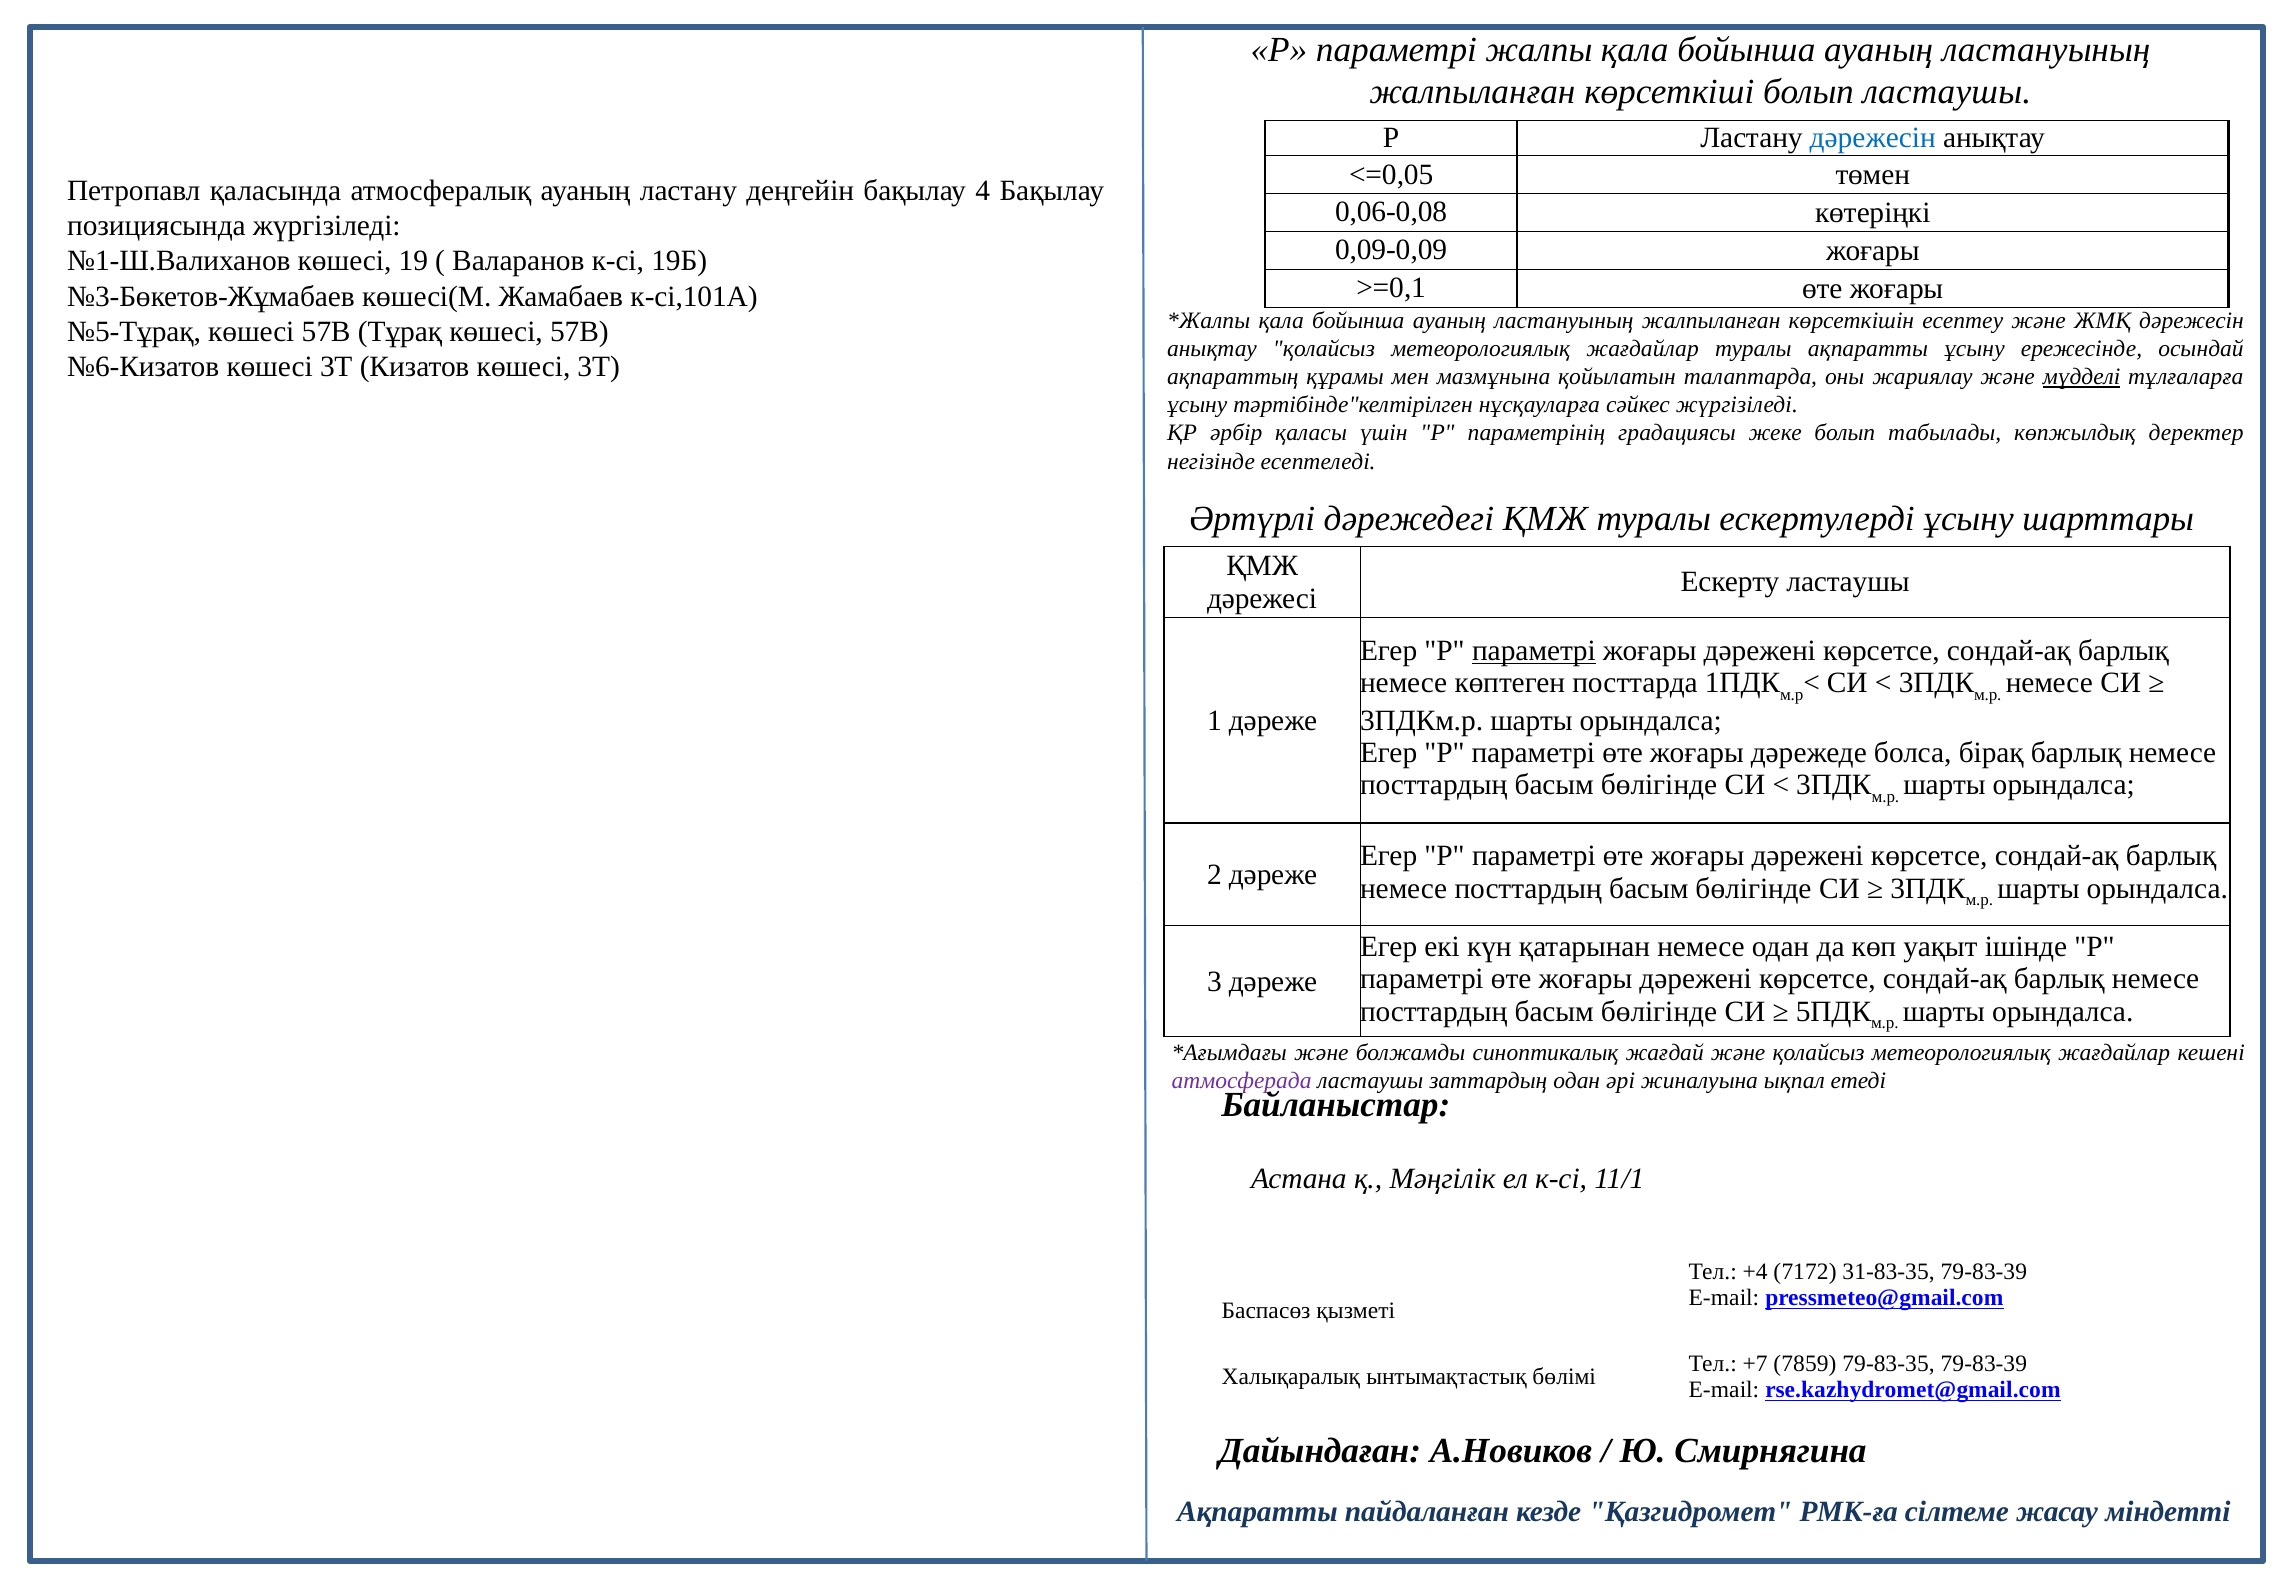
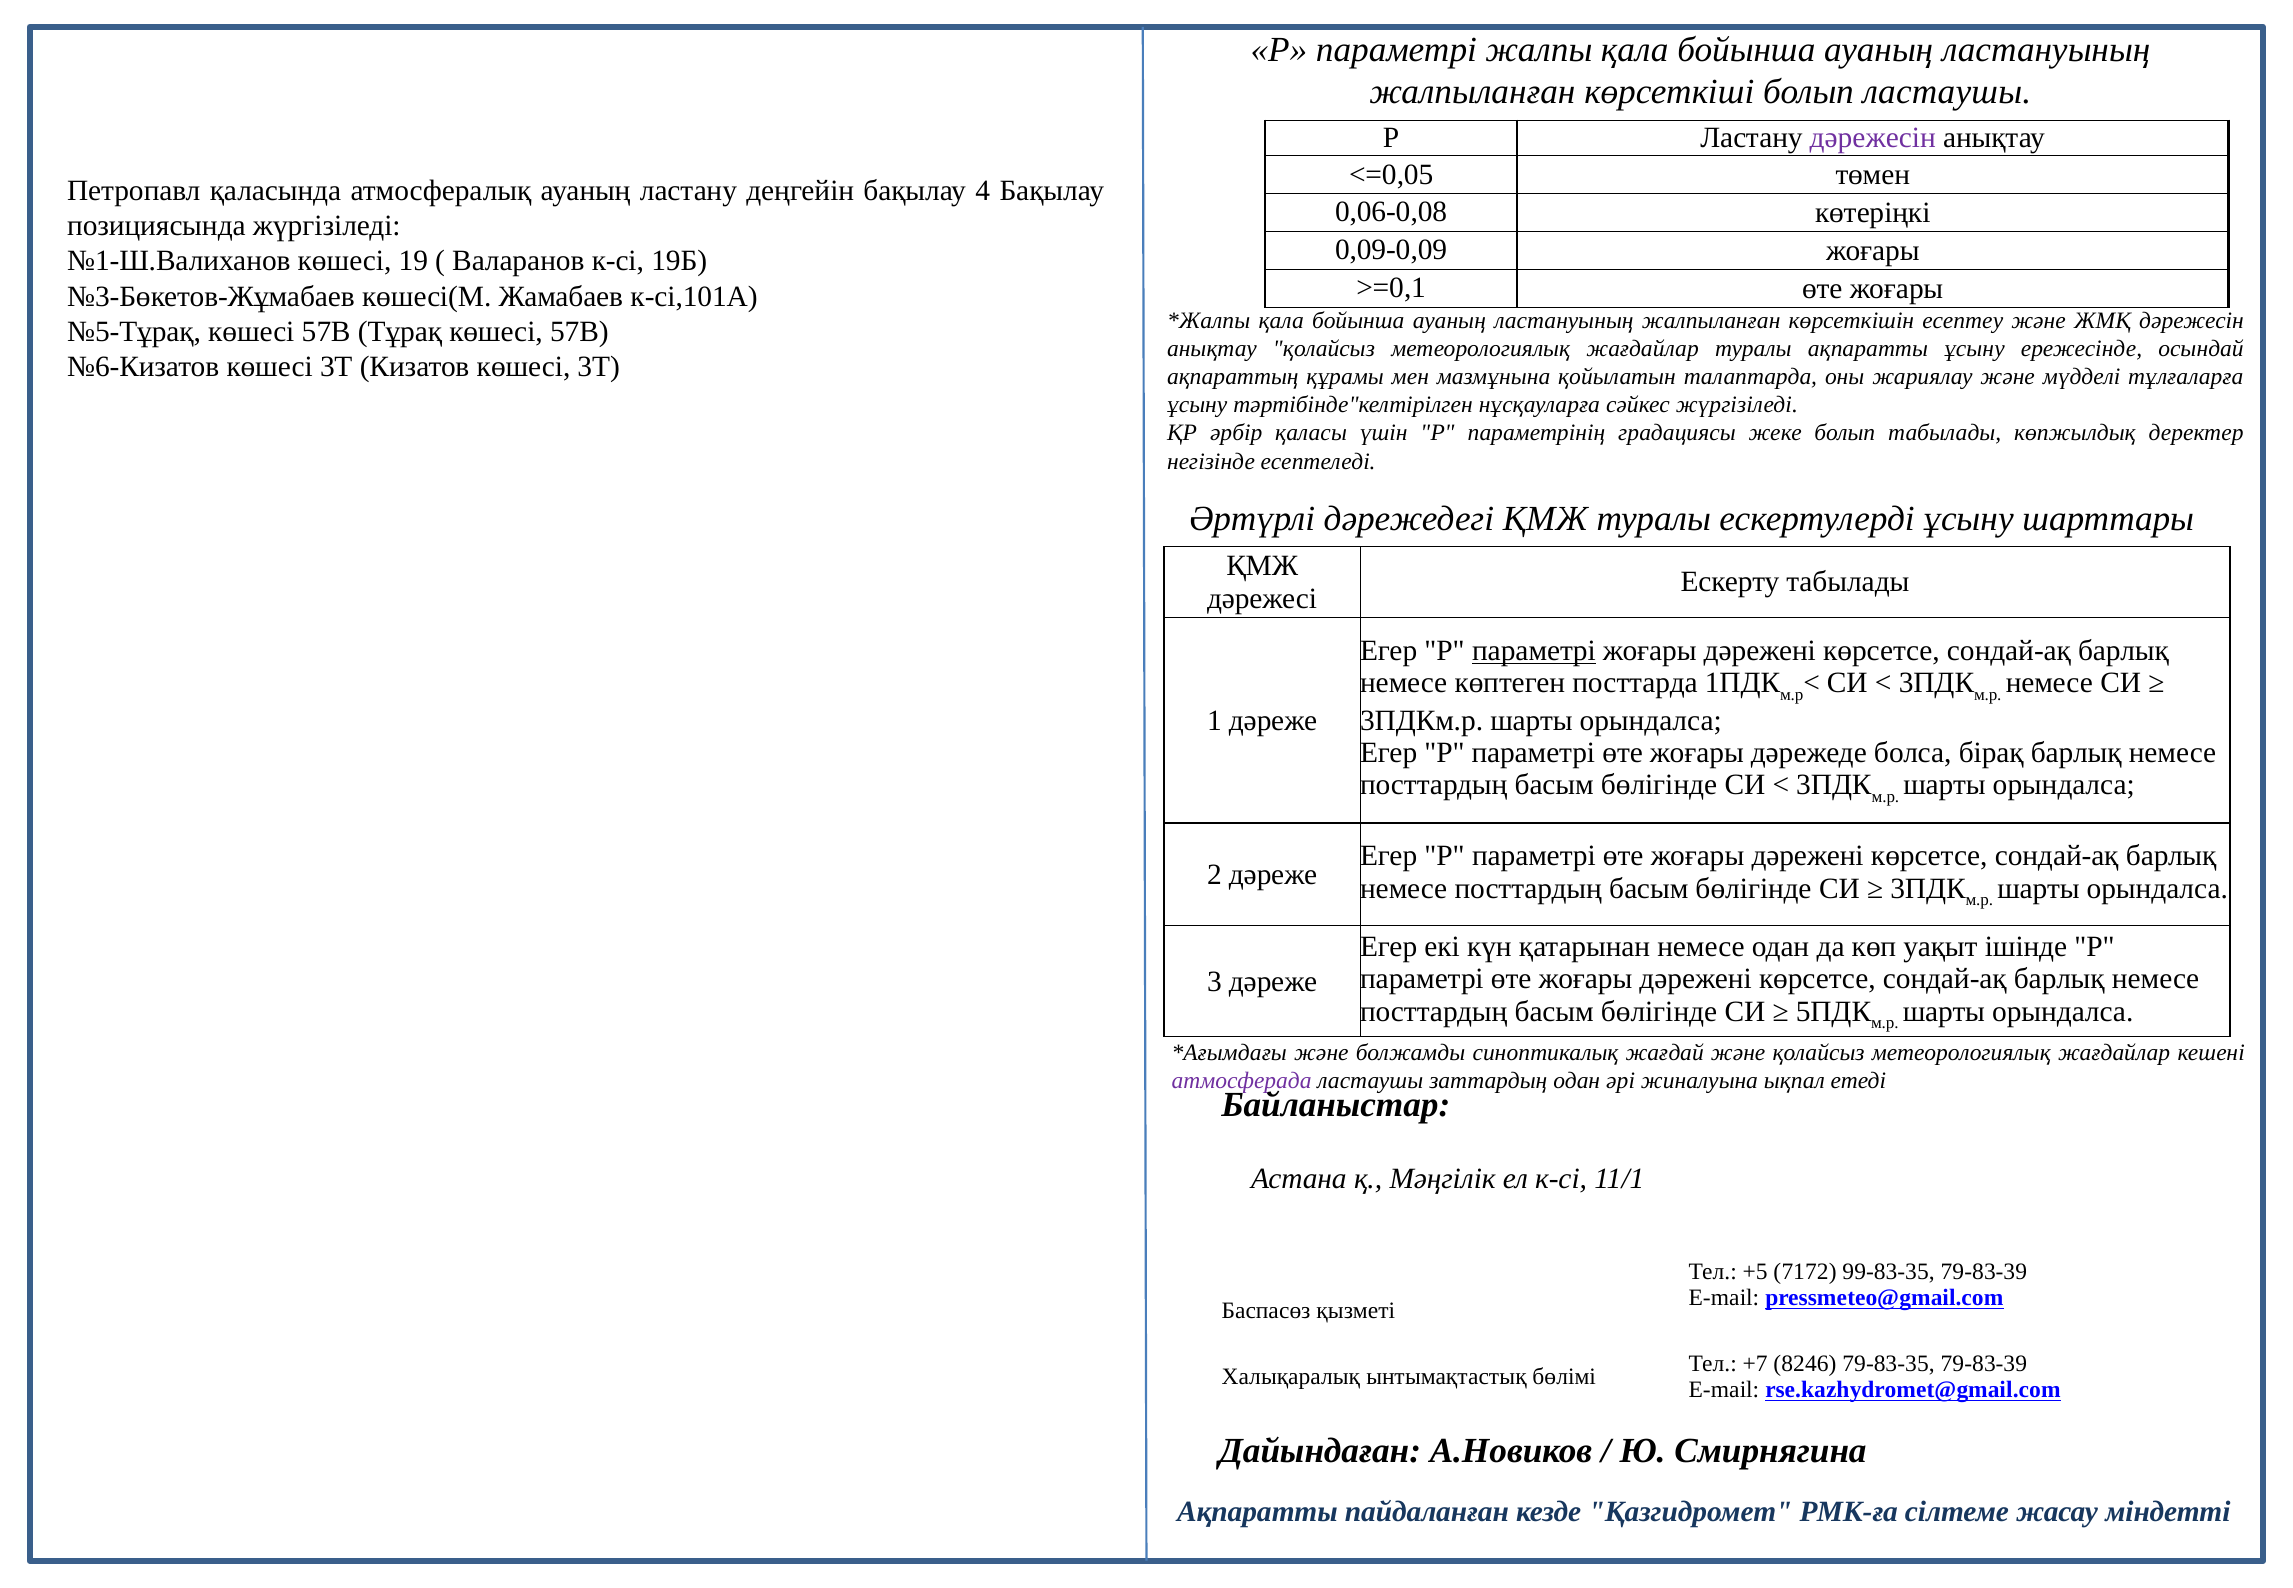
дәрежесін at (1873, 138) colour: blue -> purple
мүдделі underline: present -> none
Ескерту ластаушы: ластаушы -> табылады
+4: +4 -> +5
31-83-35: 31-83-35 -> 99-83-35
7859: 7859 -> 8246
